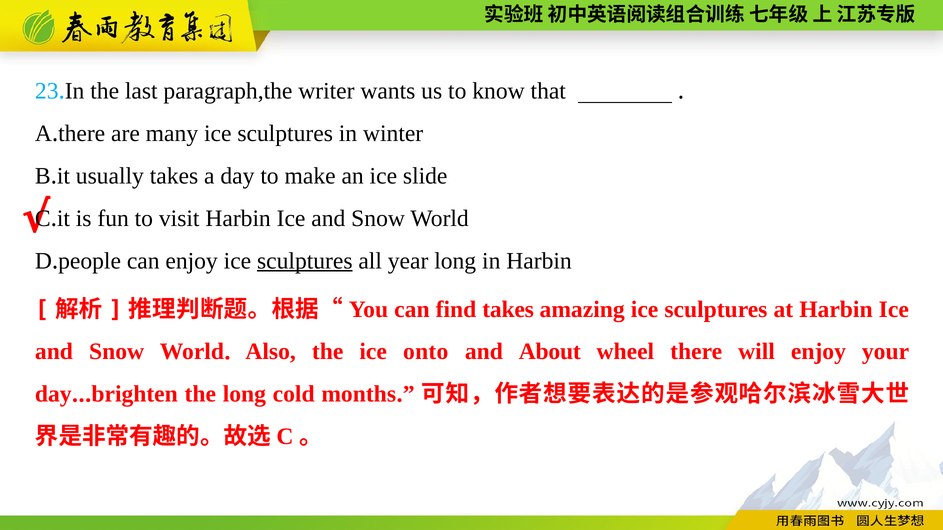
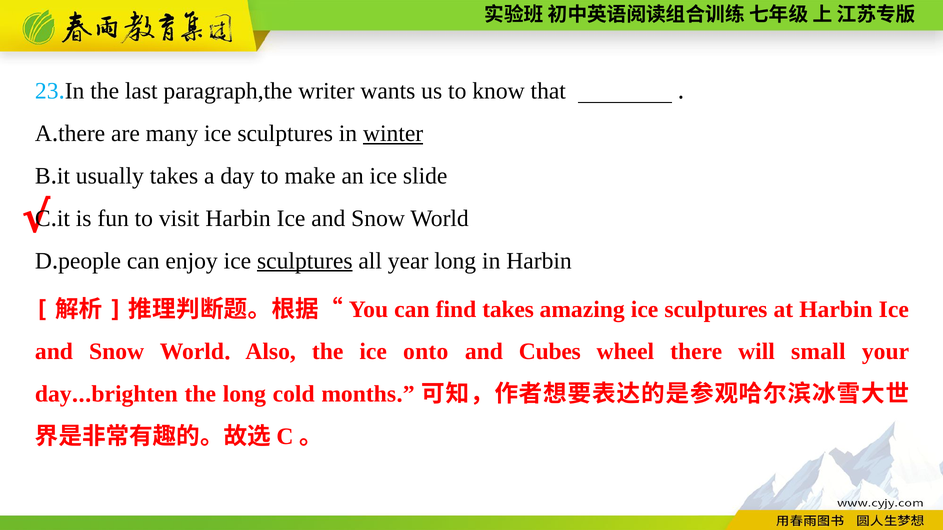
winter underline: none -> present
About: About -> Cubes
will enjoy: enjoy -> small
